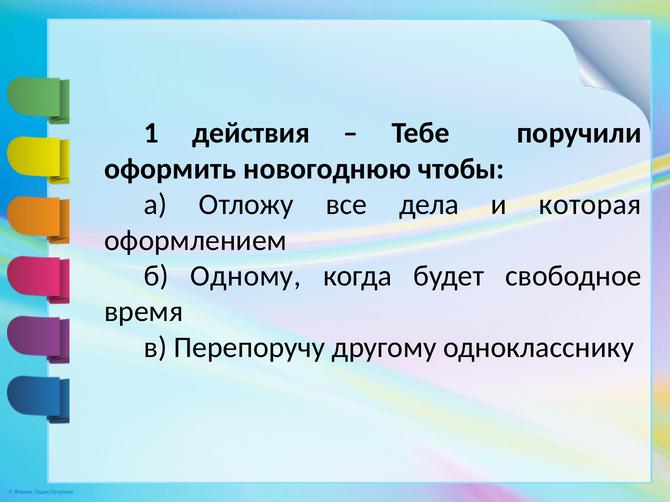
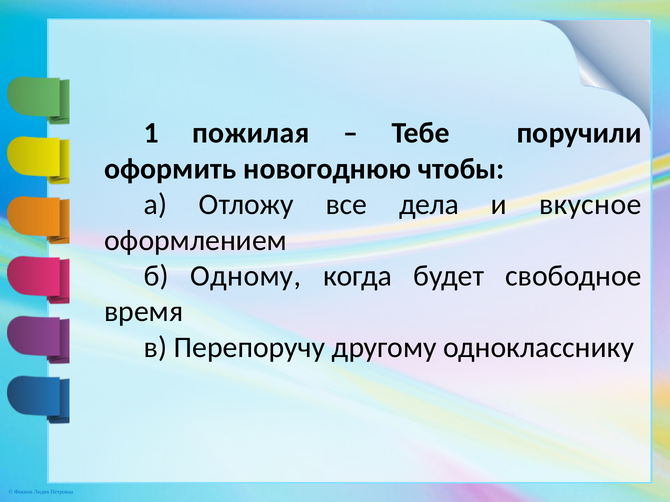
действия: действия -> пожилая
которая: которая -> вкусное
